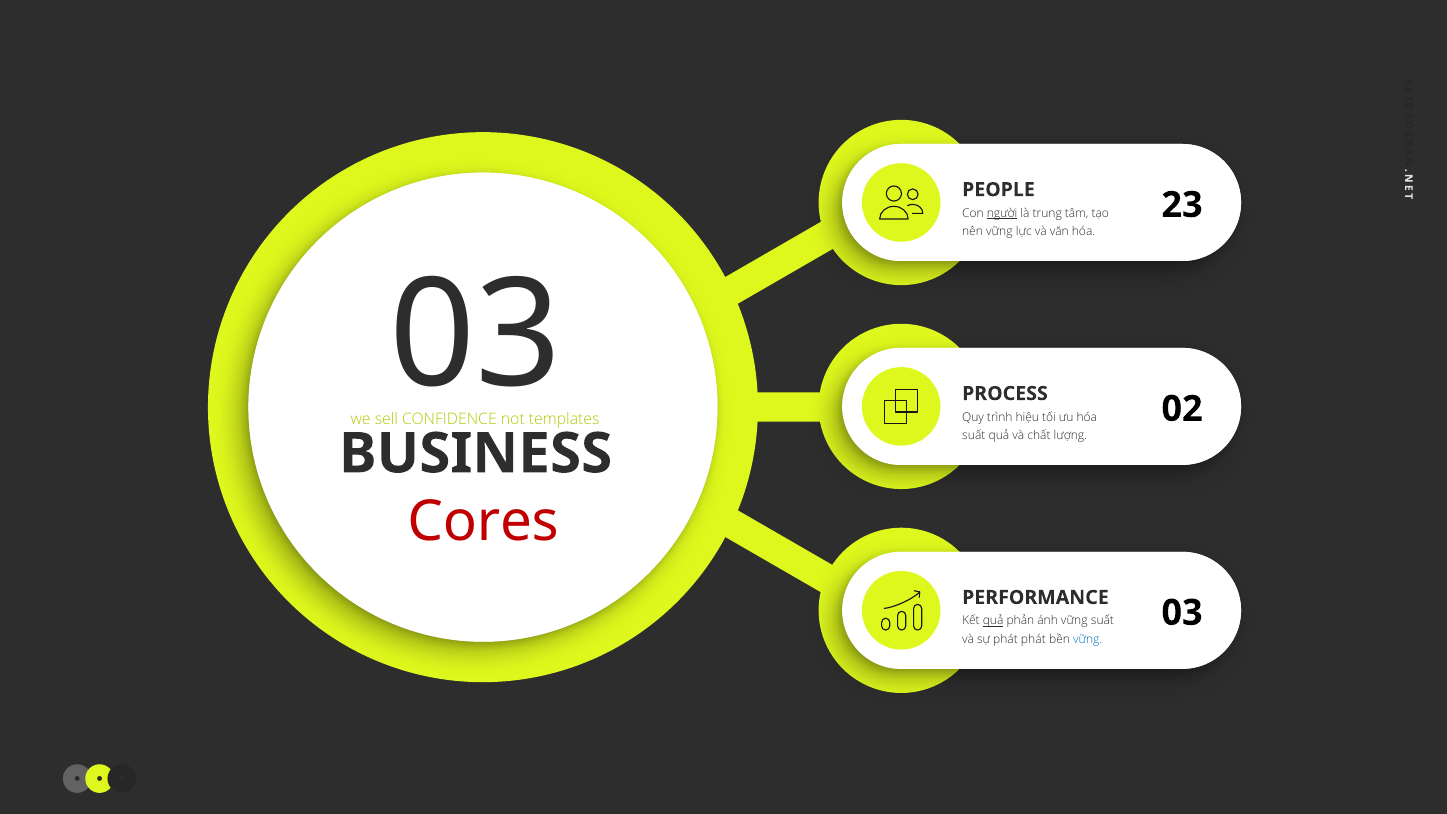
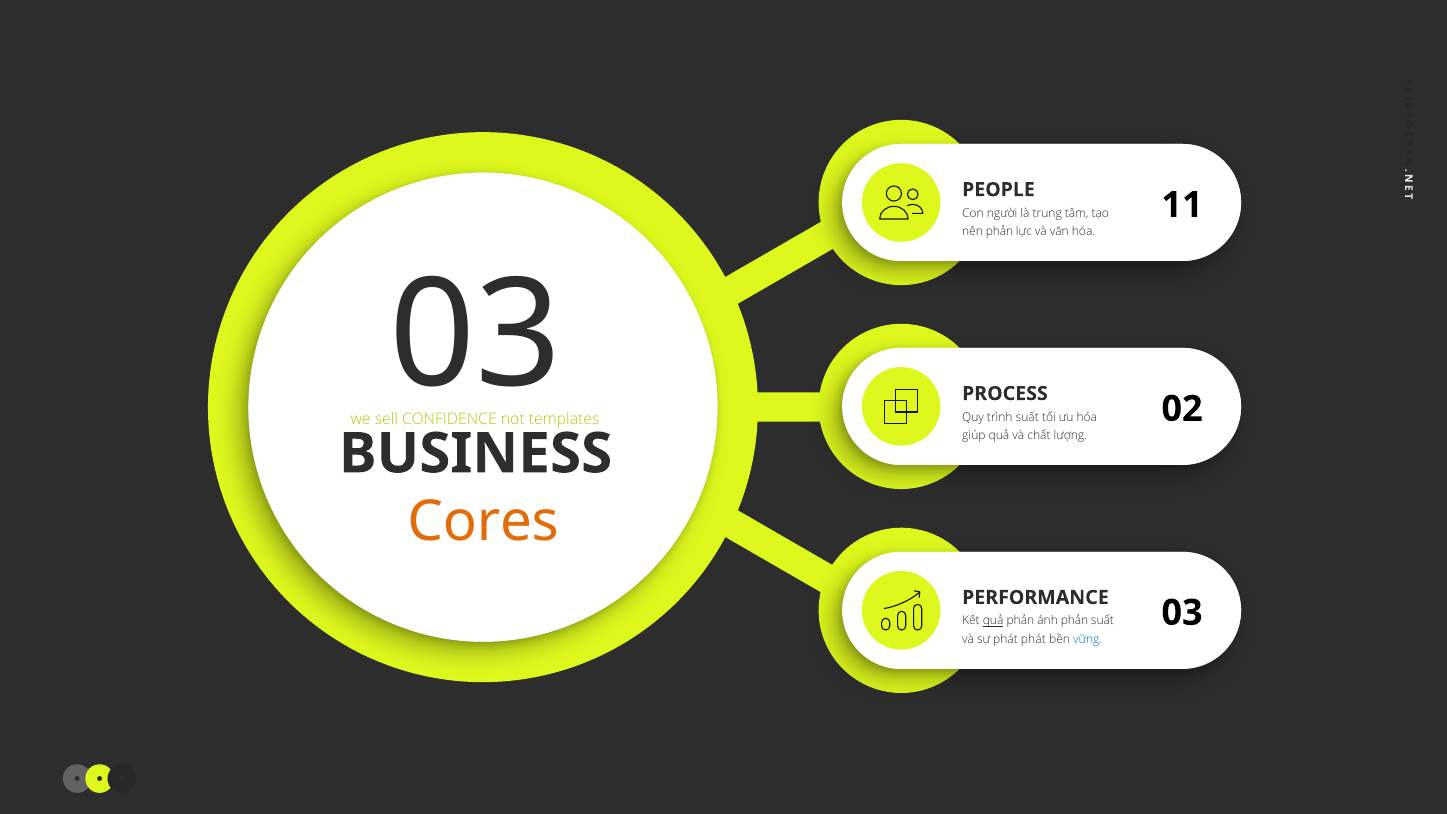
người underline: present -> none
nên vững: vững -> phản
23: 23 -> 11
trình hiệu: hiệu -> suất
suất at (974, 436): suất -> giúp
Cores colour: red -> orange
ánh vững: vững -> phản
